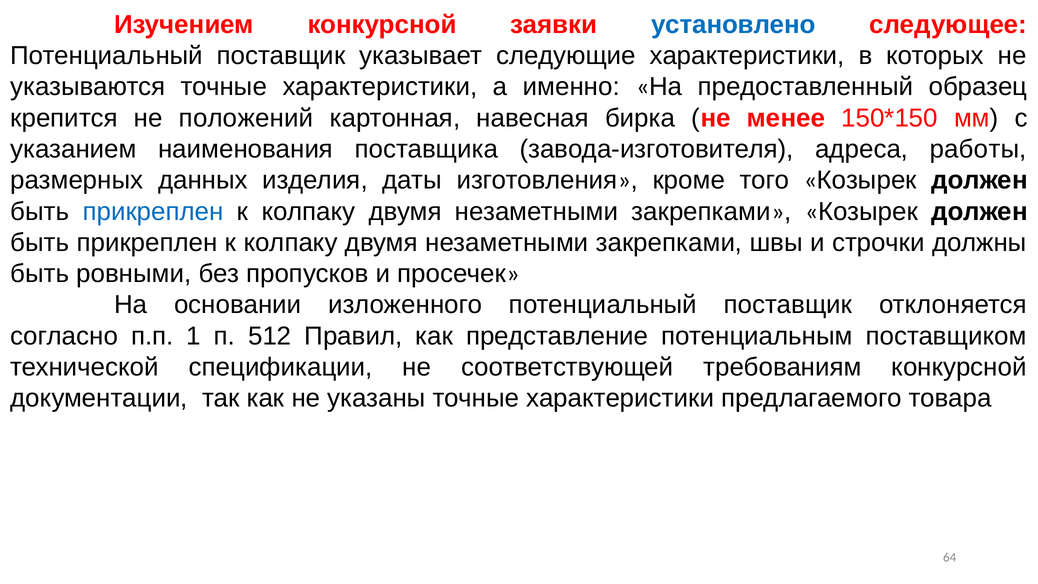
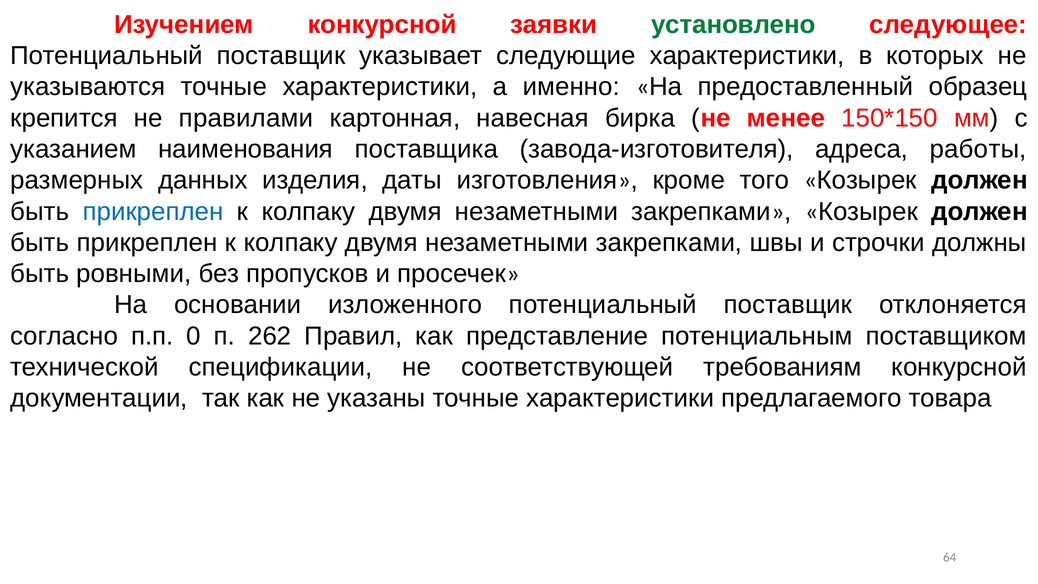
установлено colour: blue -> green
положений: положений -> правилами
1: 1 -> 0
512: 512 -> 262
